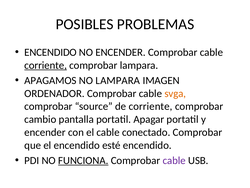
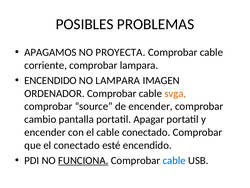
ENCENDIDO at (50, 52): ENCENDIDO -> APAGAMOS
NO ENCENDER: ENCENDER -> PROYECTA
corriente at (46, 65) underline: present -> none
APAGAMOS at (50, 80): APAGAMOS -> ENCENDIDO
de corriente: corriente -> encender
el encendido: encendido -> conectado
cable at (174, 160) colour: purple -> blue
